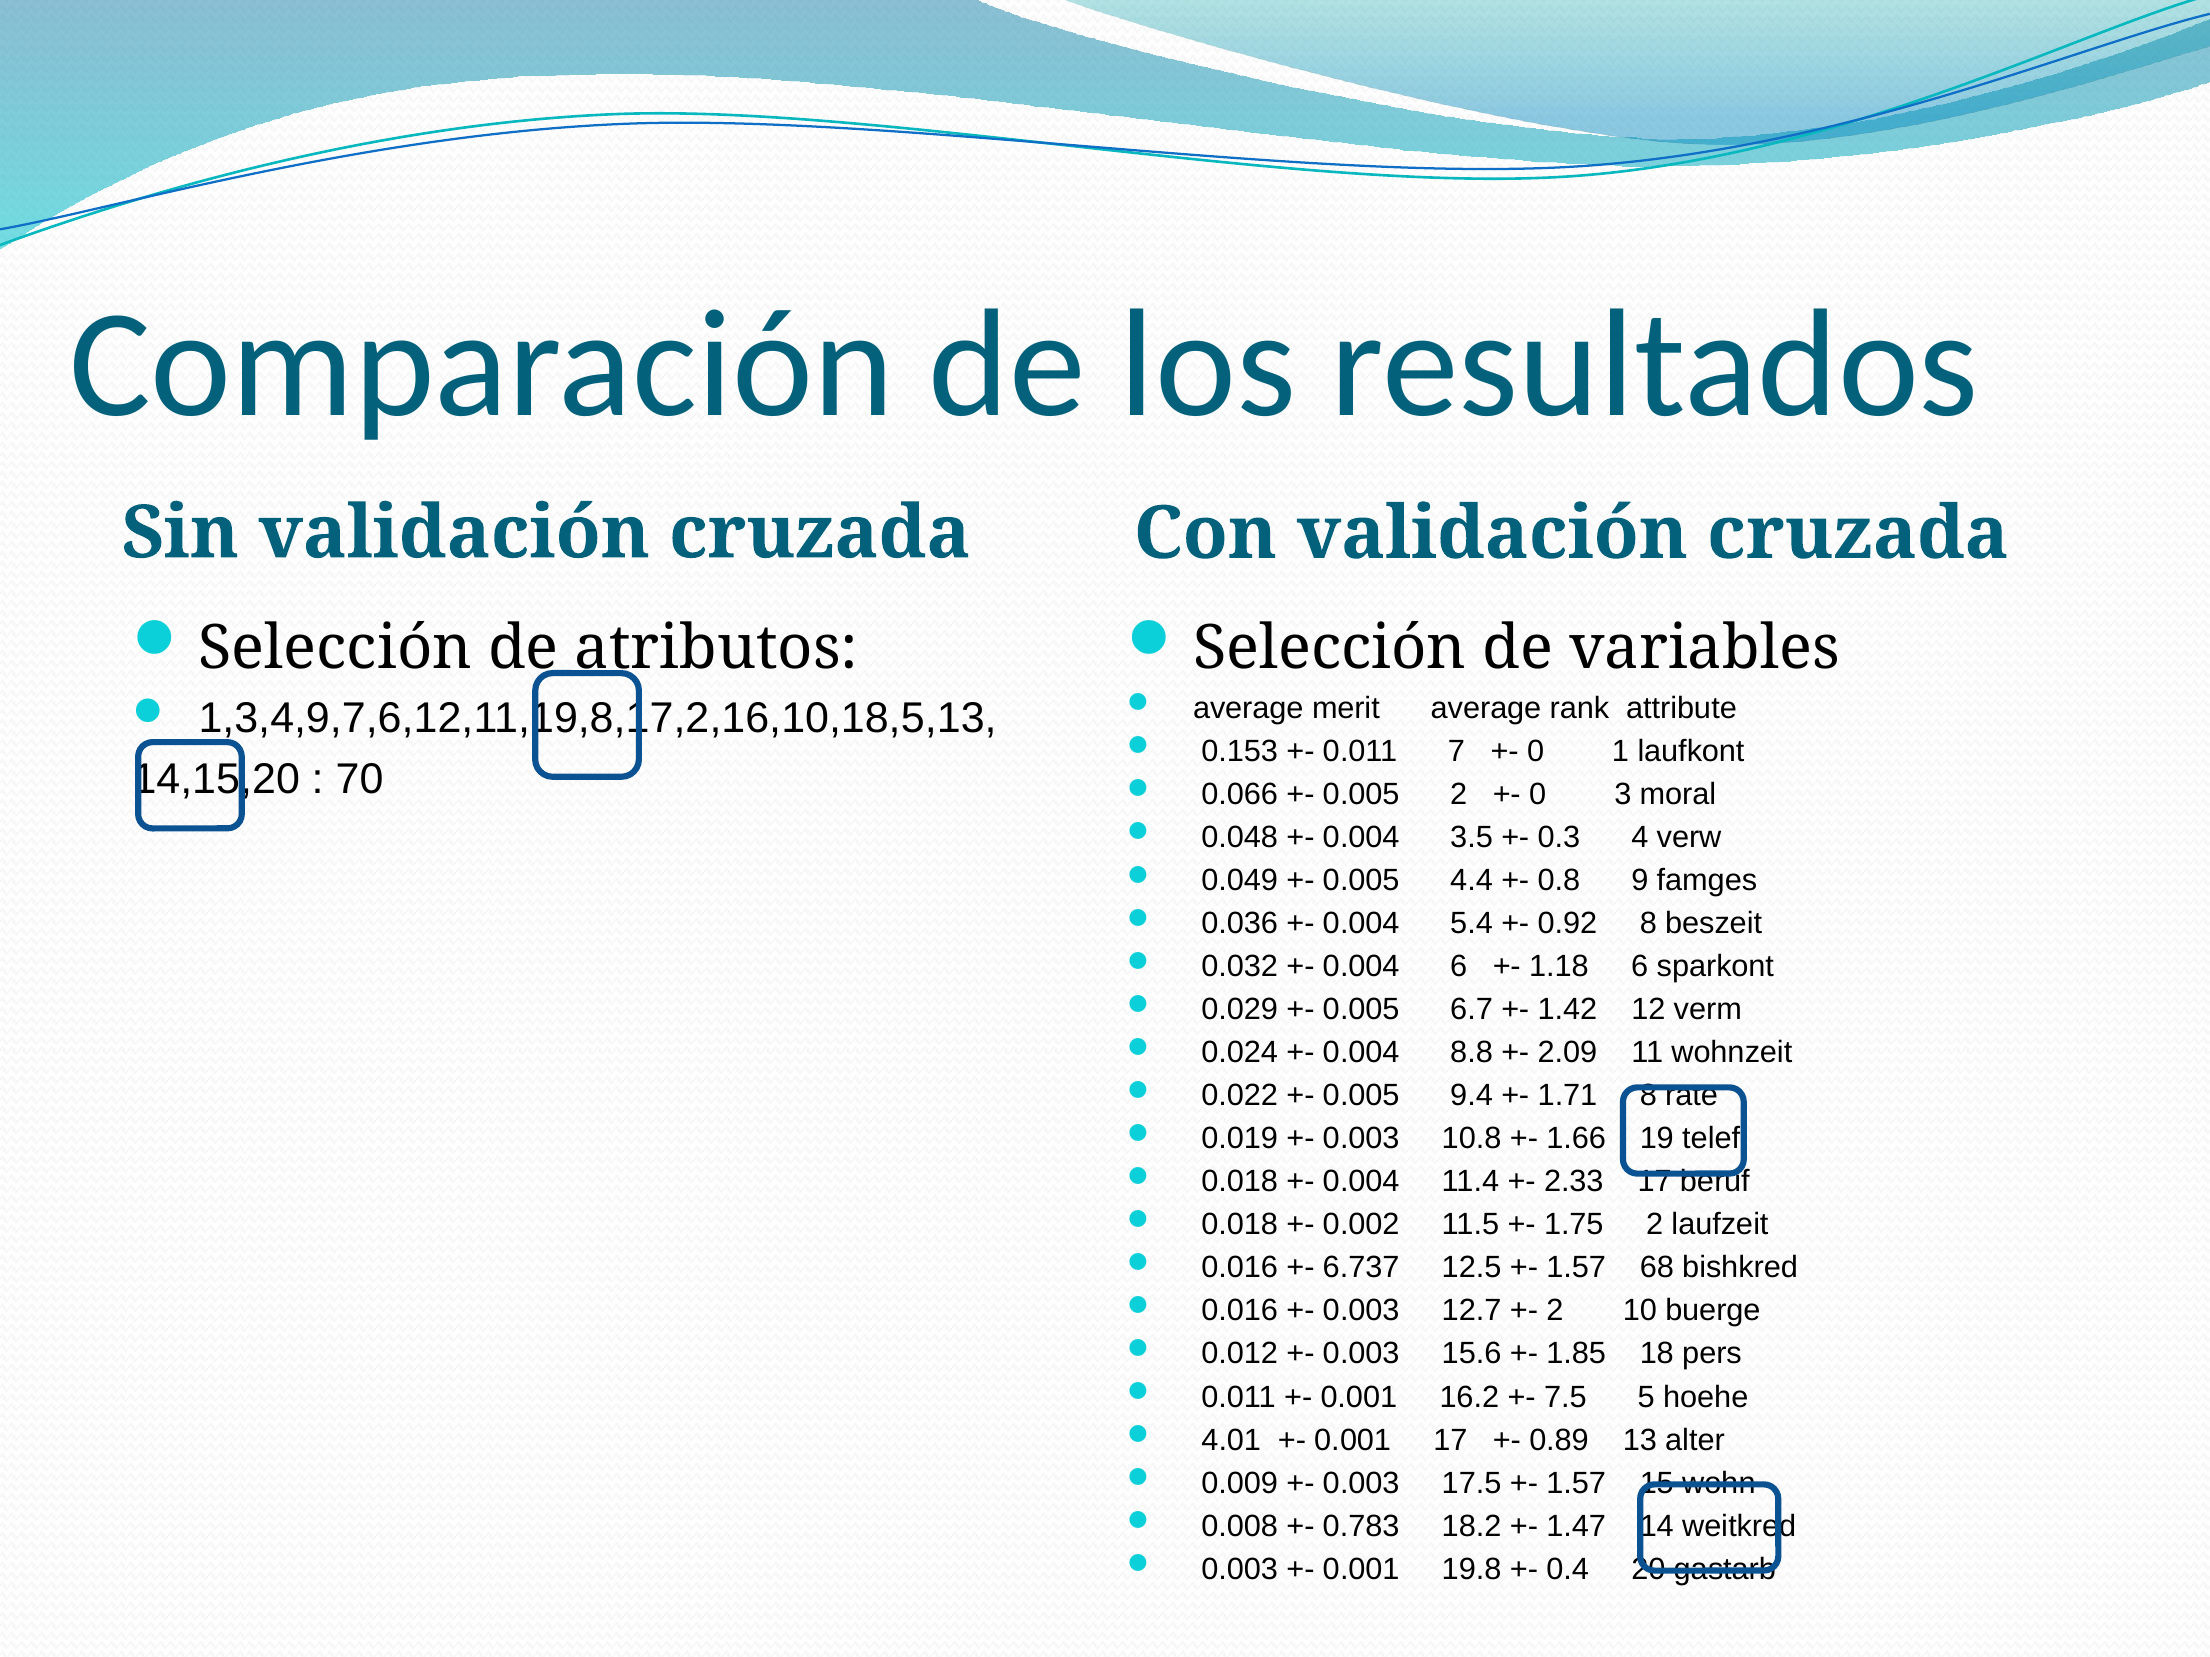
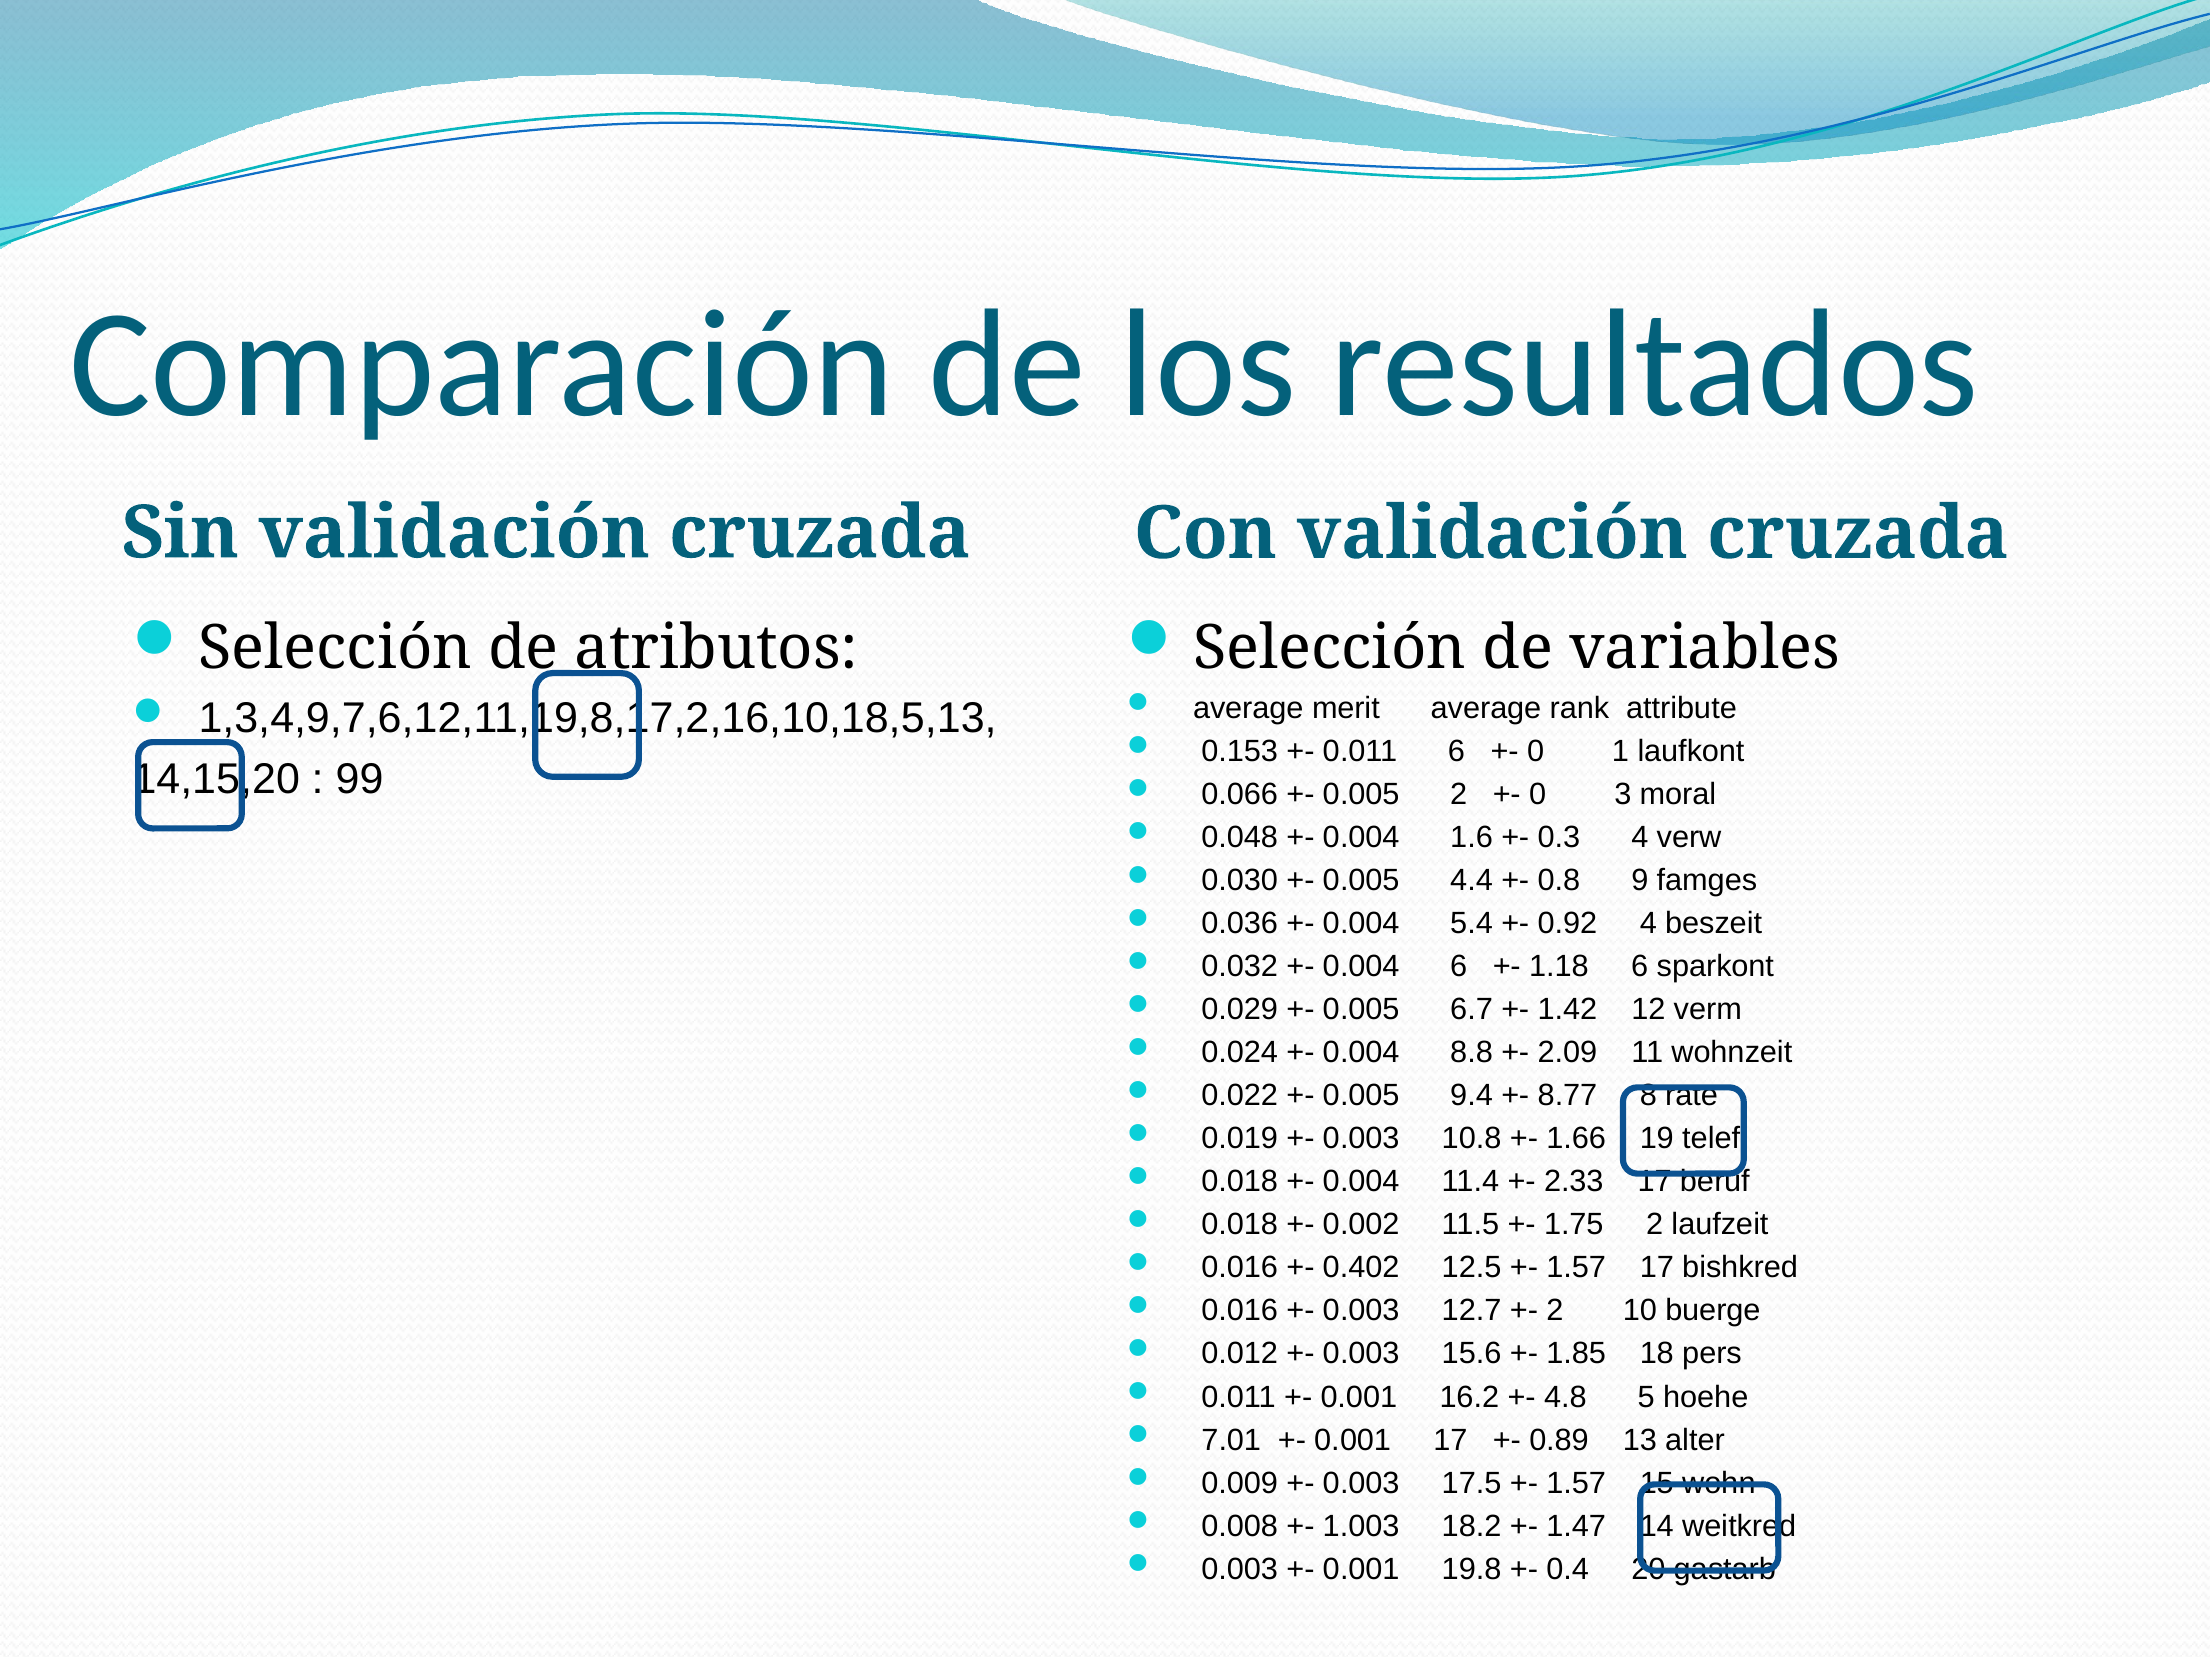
0.011 7: 7 -> 6
70: 70 -> 99
3.5: 3.5 -> 1.6
0.049: 0.049 -> 0.030
0.92 8: 8 -> 4
1.71: 1.71 -> 8.77
6.737: 6.737 -> 0.402
1.57 68: 68 -> 17
7.5: 7.5 -> 4.8
4.01: 4.01 -> 7.01
0.783: 0.783 -> 1.003
